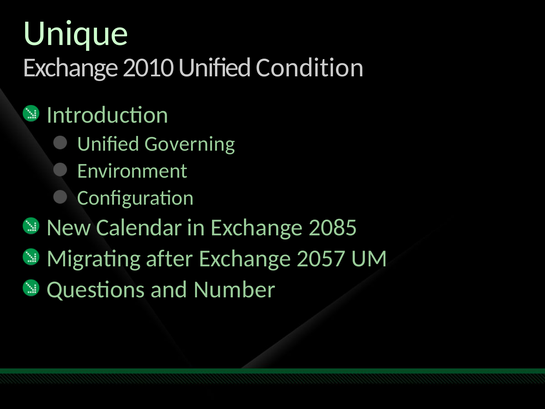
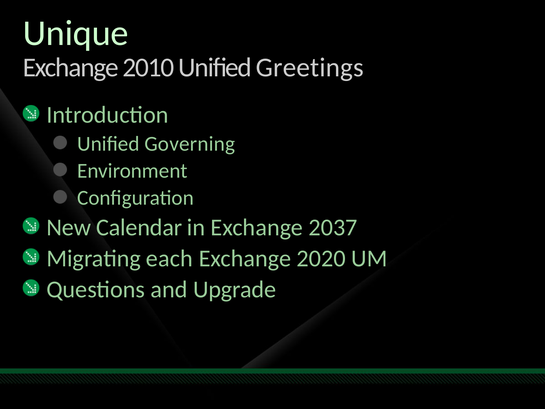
Condition: Condition -> Greetings
2085: 2085 -> 2037
after: after -> each
2057: 2057 -> 2020
Number: Number -> Upgrade
